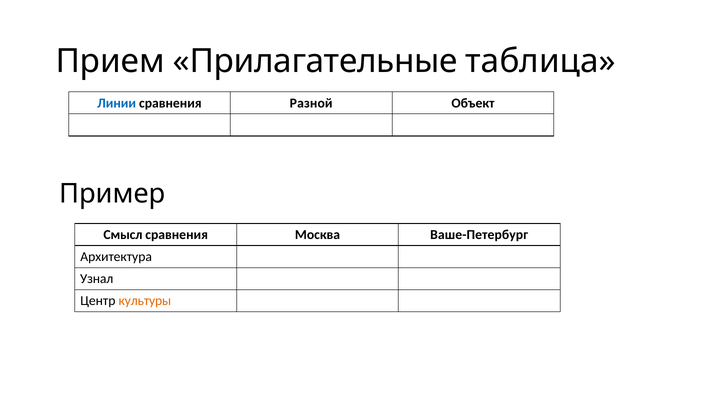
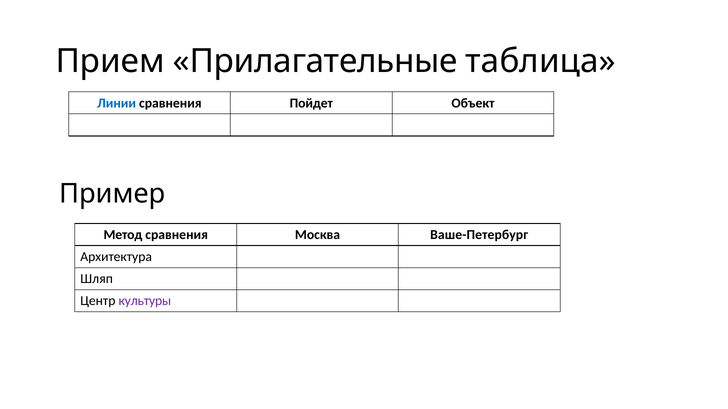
Разной: Разной -> Пойдет
Смысл: Смысл -> Метод
Узнал: Узнал -> Шляп
культуры colour: orange -> purple
